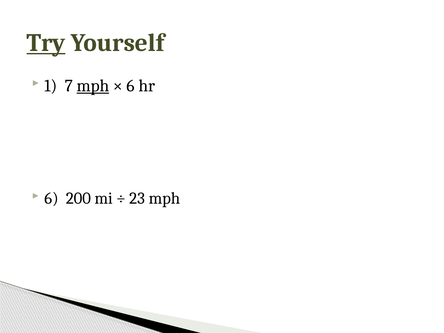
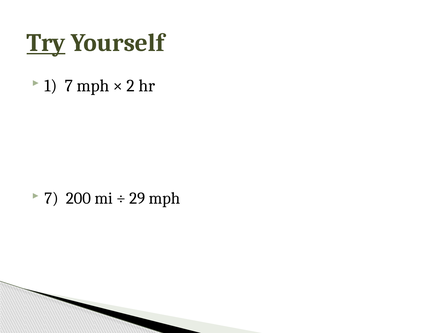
mph at (93, 86) underline: present -> none
6 at (130, 86): 6 -> 2
6 at (51, 198): 6 -> 7
23: 23 -> 29
